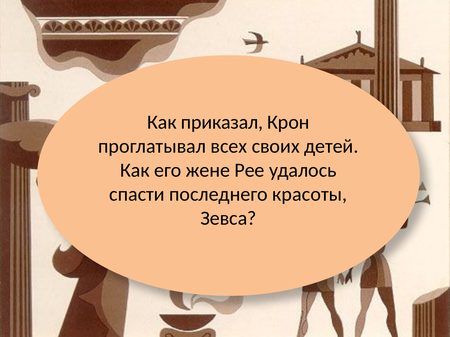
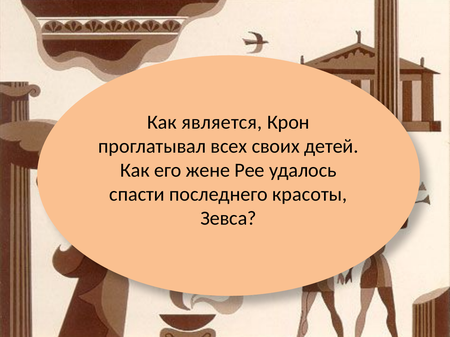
приказал: приказал -> является
